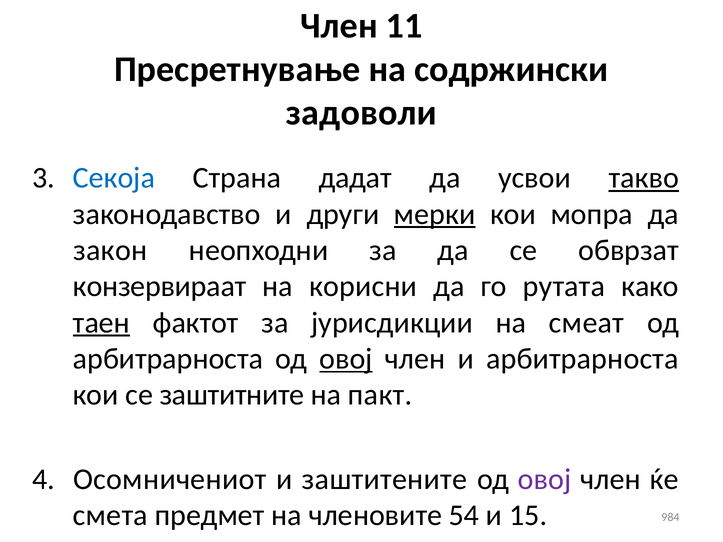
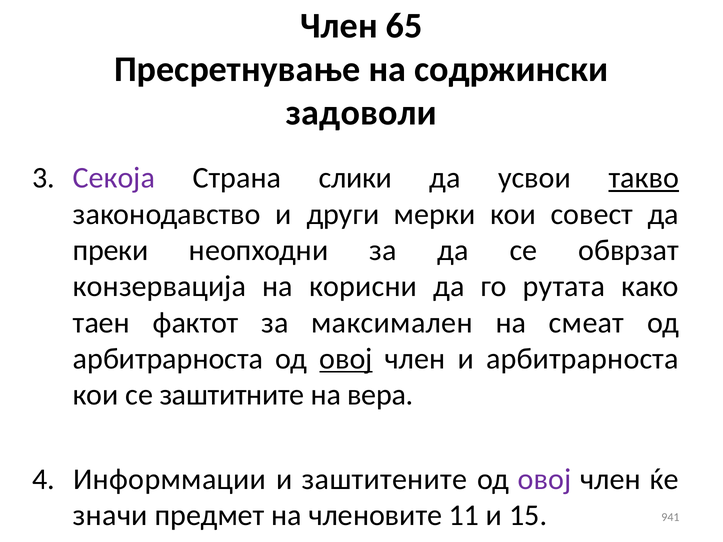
11: 11 -> 65
Секоја colour: blue -> purple
дадат: дадат -> слики
мерки underline: present -> none
мопра: мопра -> совест
закон: закон -> преки
конзервираат: конзервираат -> конзервација
таен underline: present -> none
јурисдикции: јурисдикции -> максимален
пакт: пакт -> вера
Осомничениот: Осомничениот -> Информмации
смета: смета -> значи
54: 54 -> 11
984: 984 -> 941
